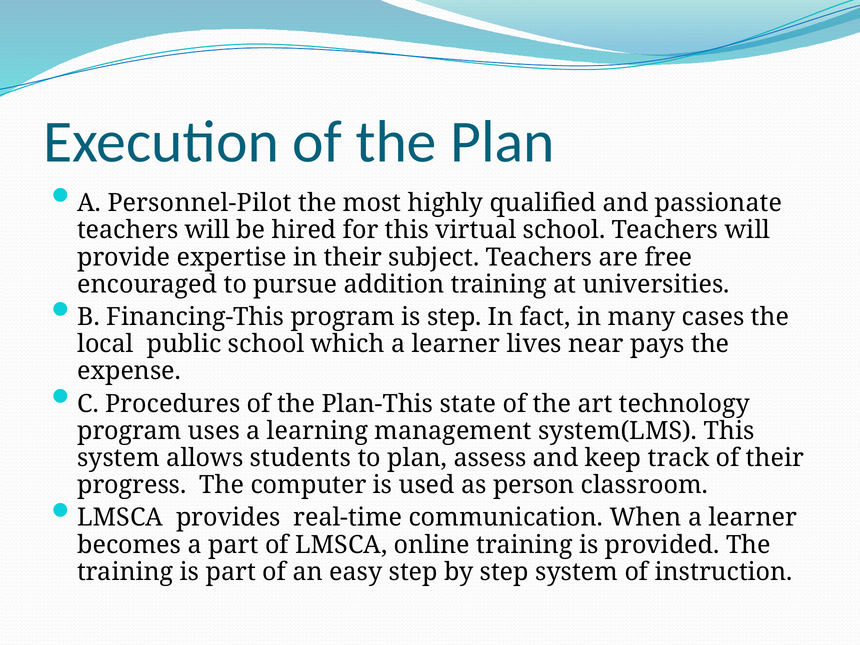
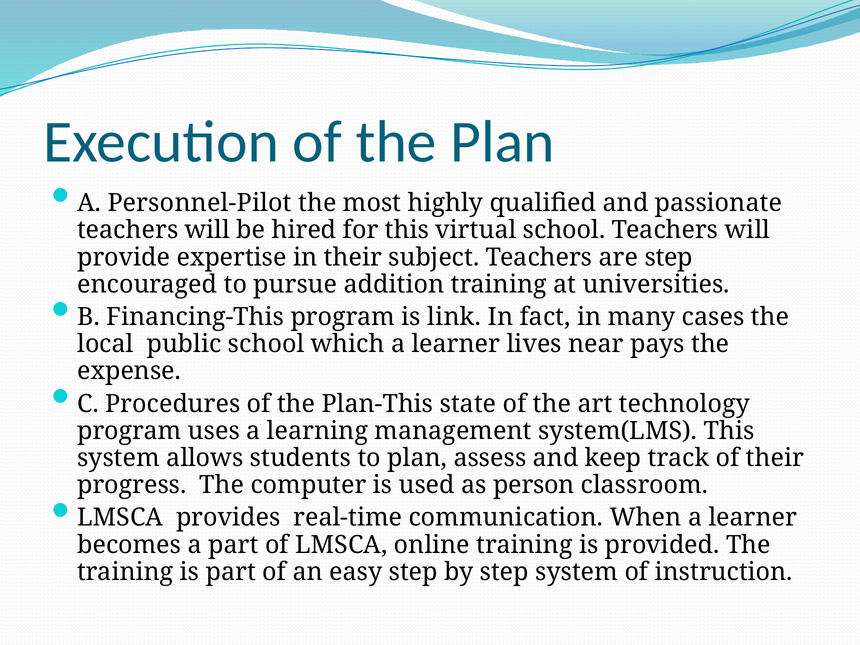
are free: free -> step
is step: step -> link
